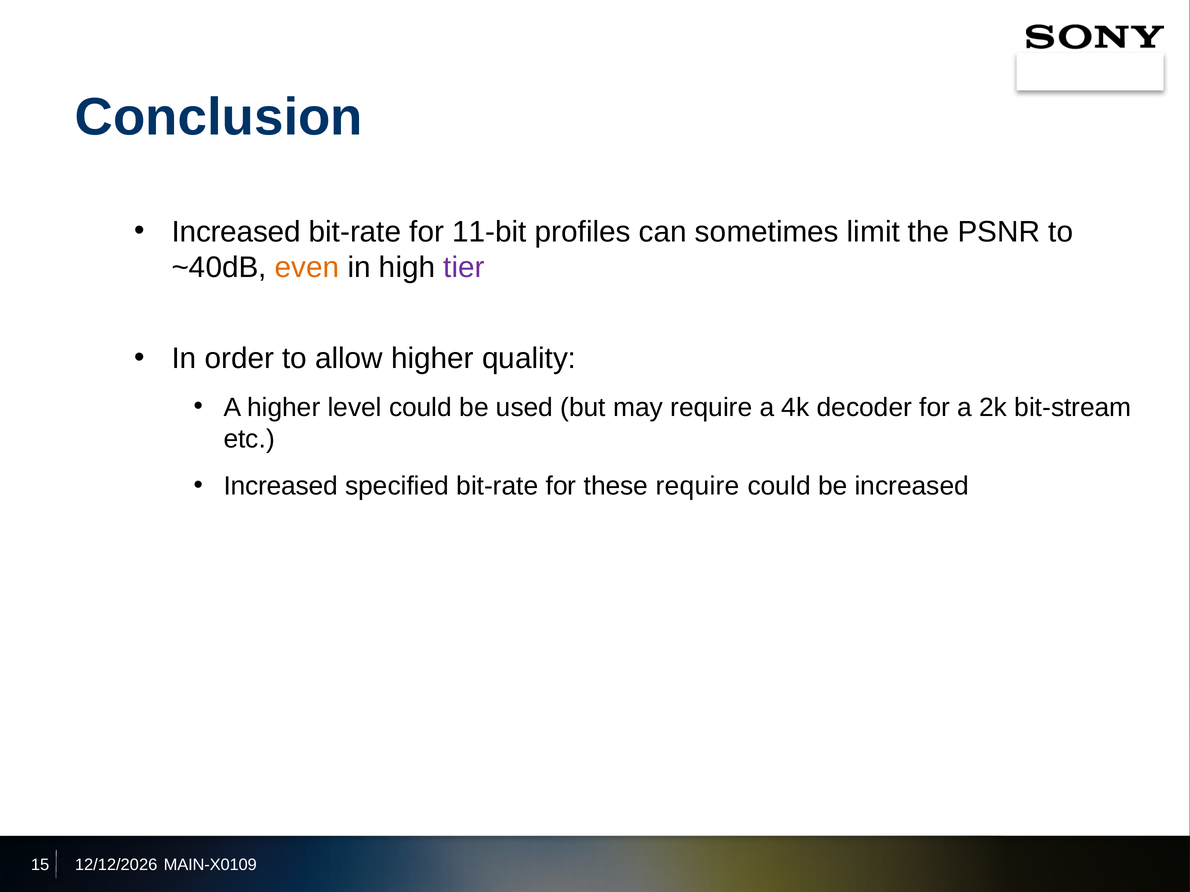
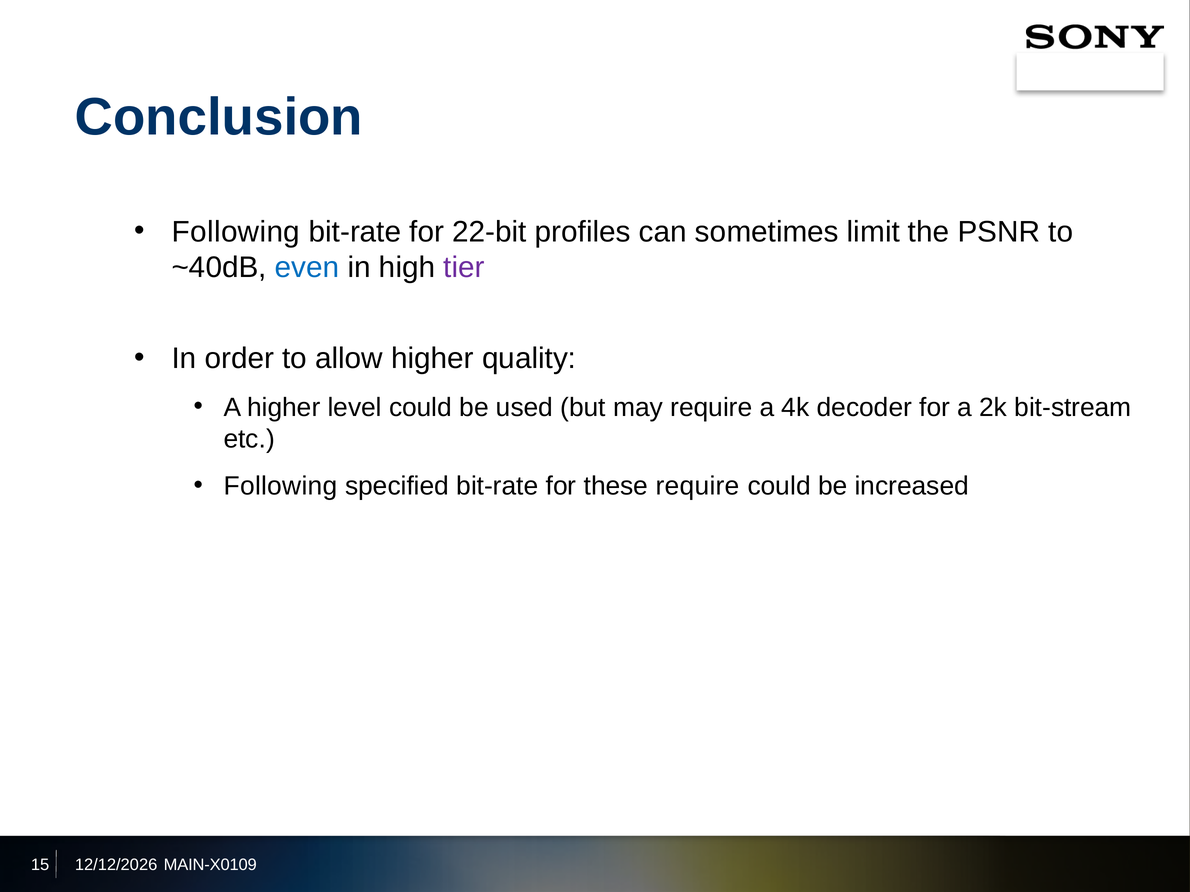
Increased at (236, 232): Increased -> Following
11-bit: 11-bit -> 22-bit
even colour: orange -> blue
Increased at (281, 486): Increased -> Following
